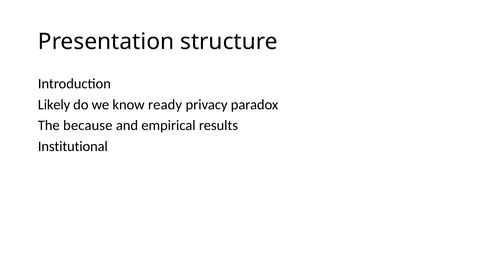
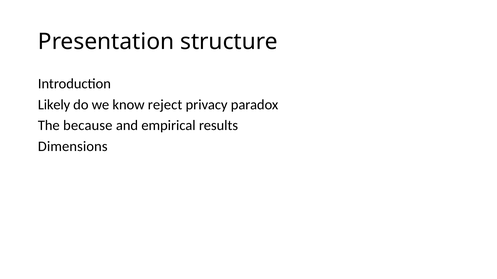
ready: ready -> reject
Institutional: Institutional -> Dimensions
